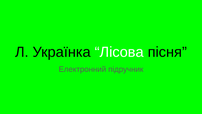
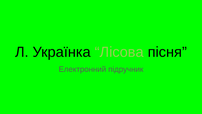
Лісова colour: white -> light green
